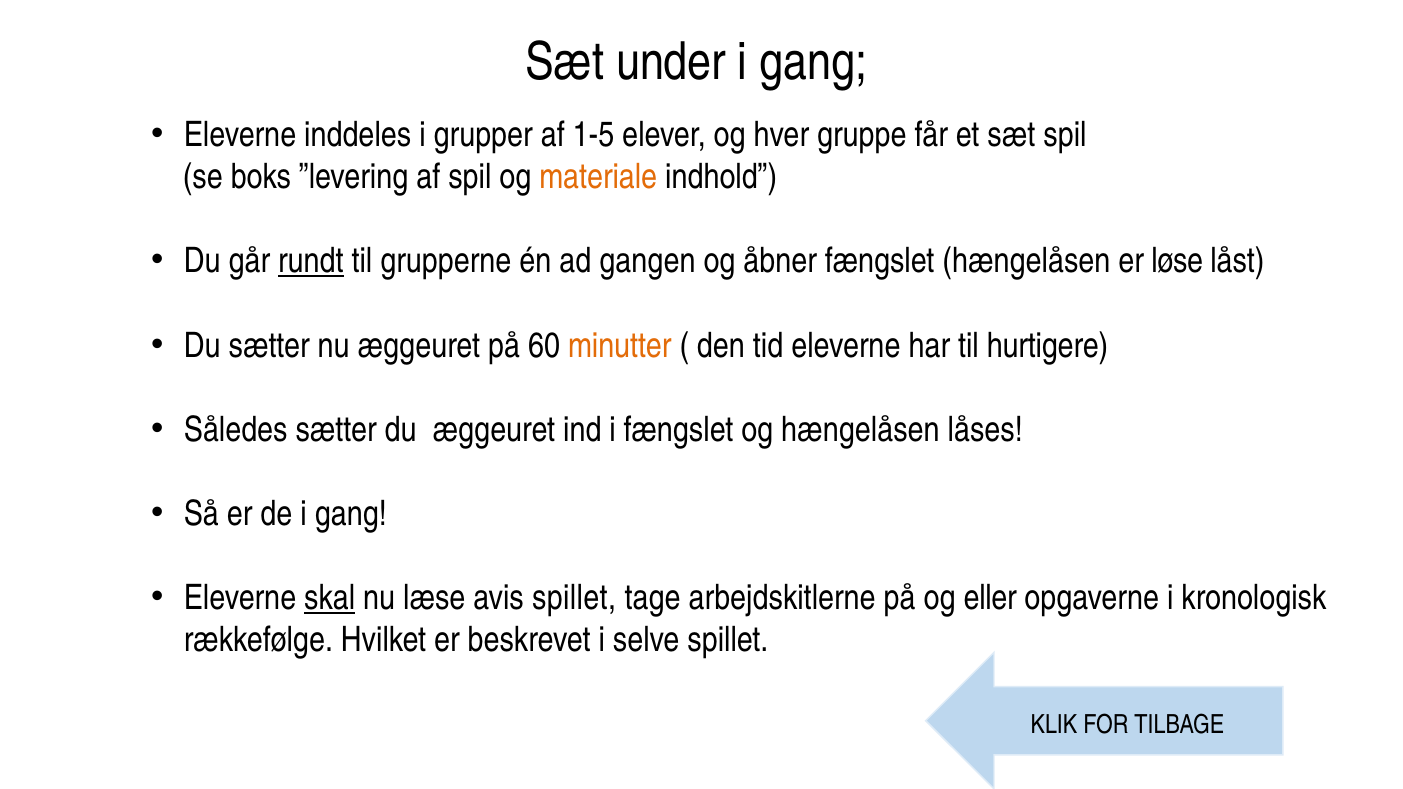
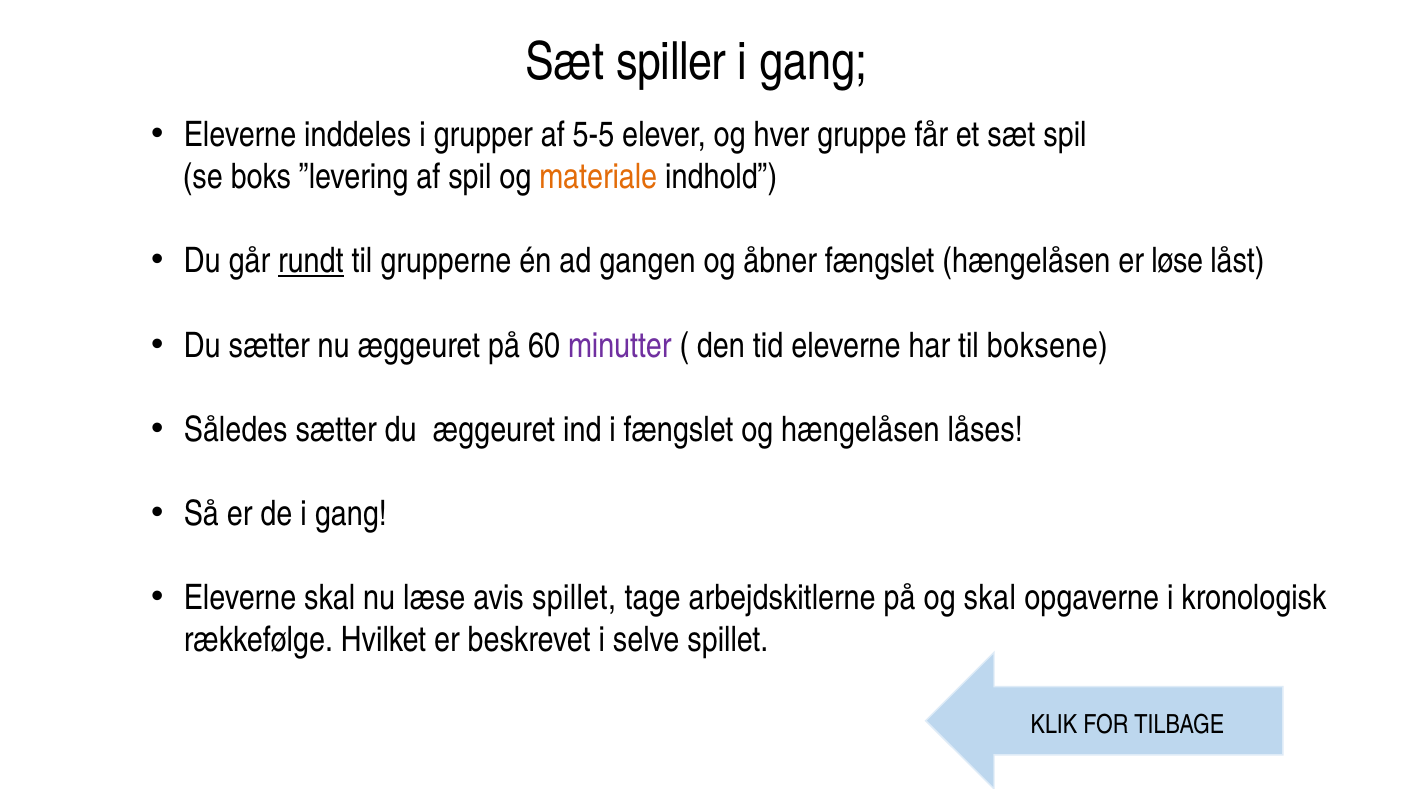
under: under -> spiller
1-5: 1-5 -> 5-5
minutter colour: orange -> purple
hurtigere: hurtigere -> boksene
skal at (330, 598) underline: present -> none
og eller: eller -> skal
